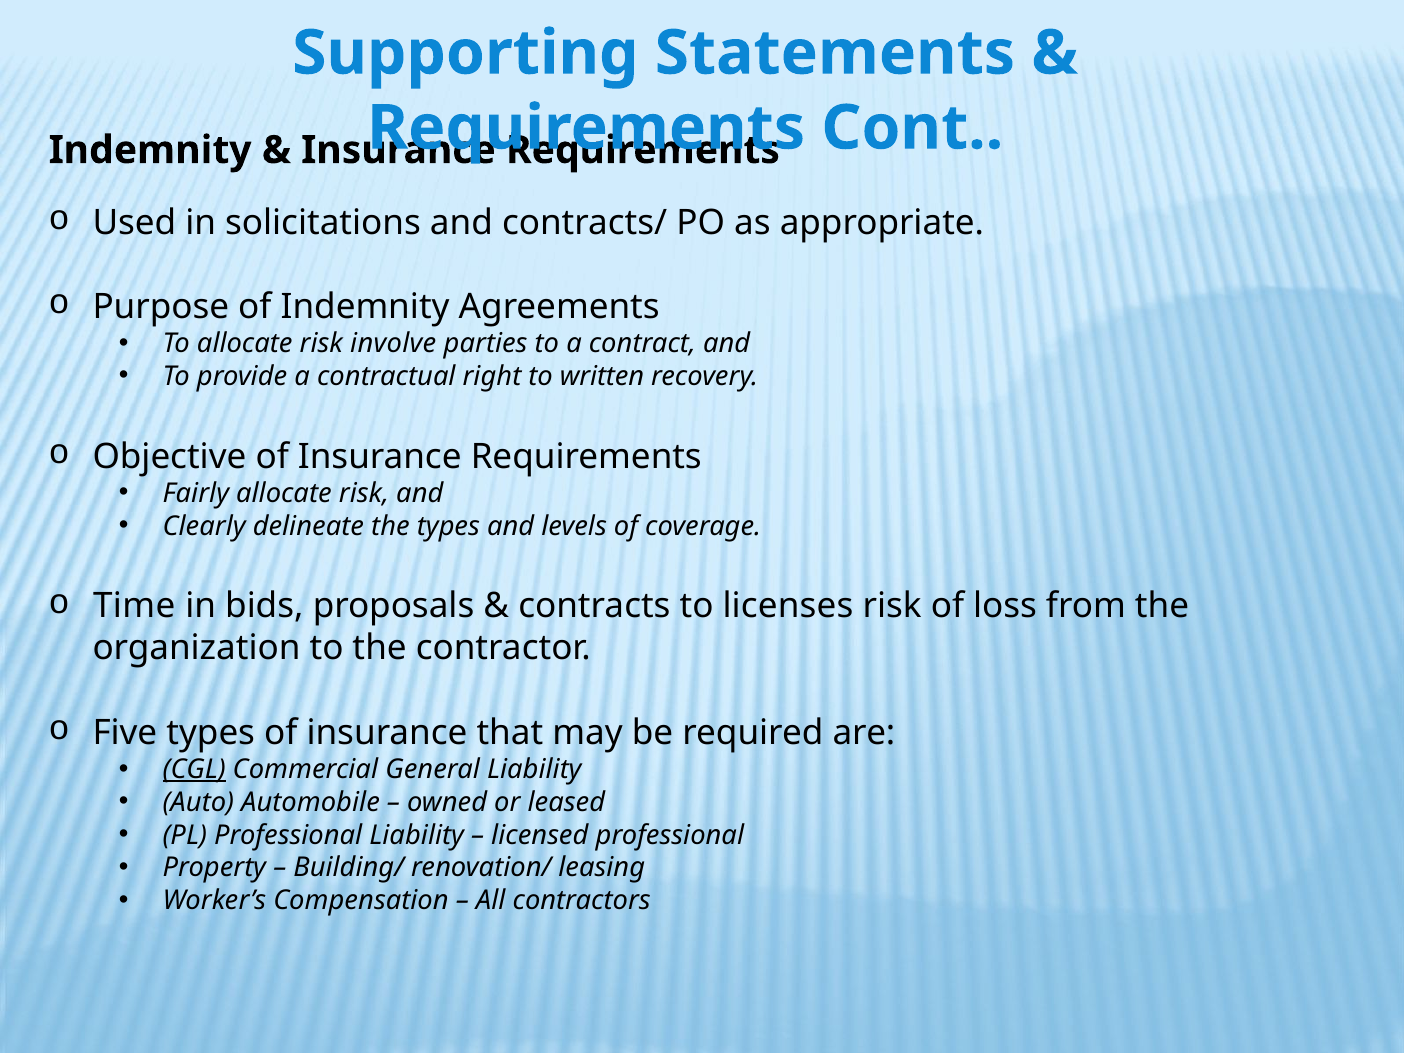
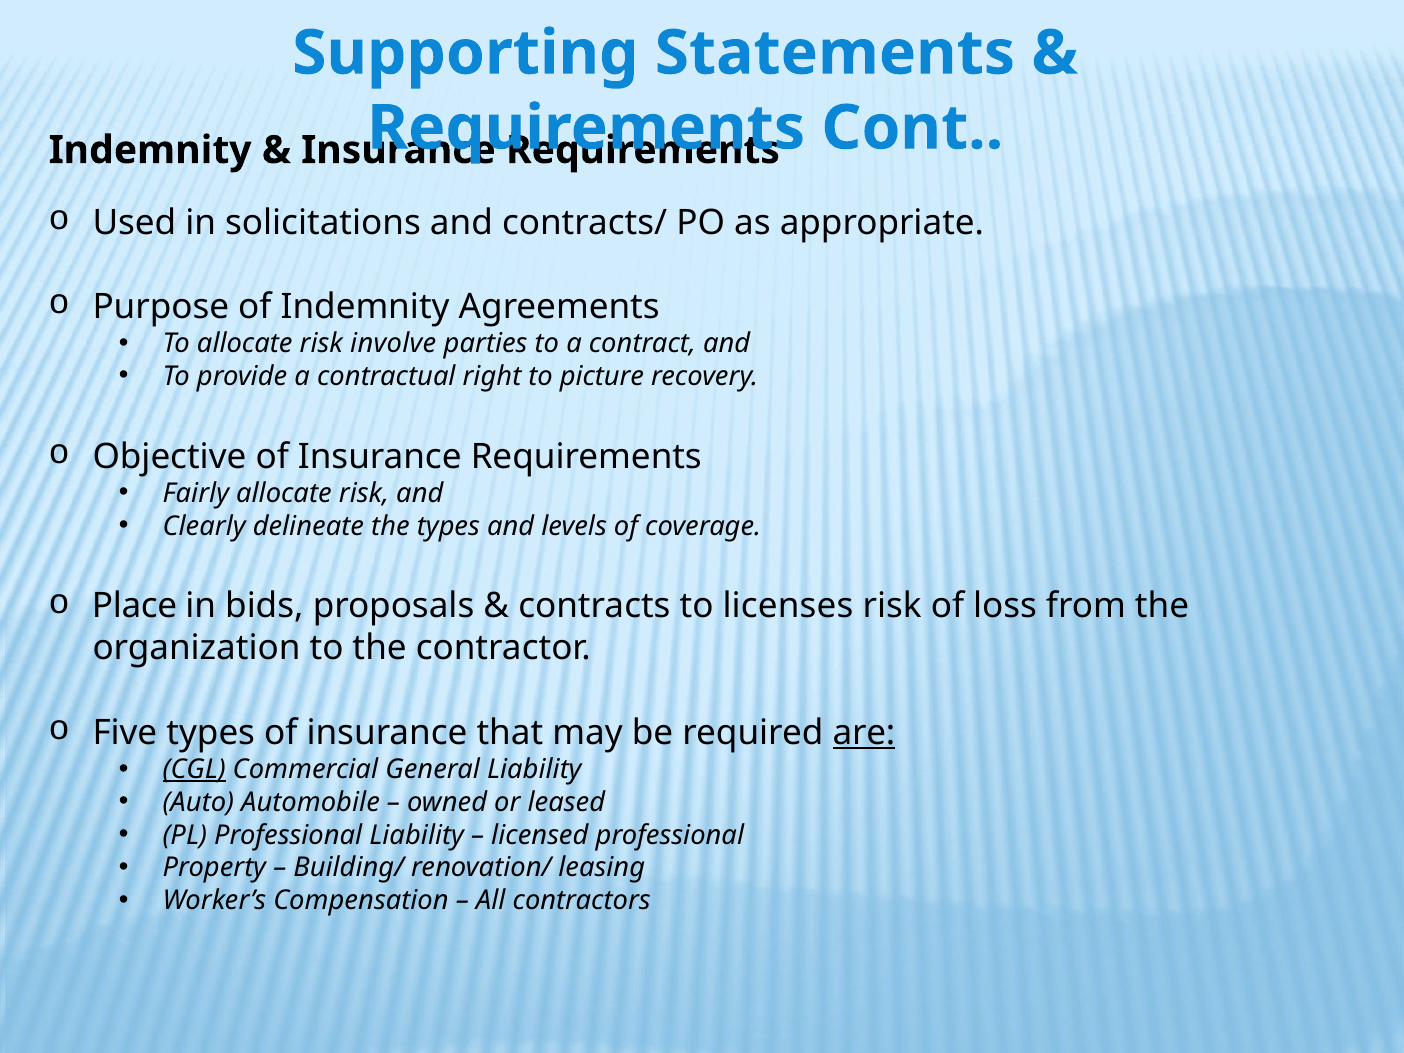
written: written -> picture
Time: Time -> Place
are underline: none -> present
